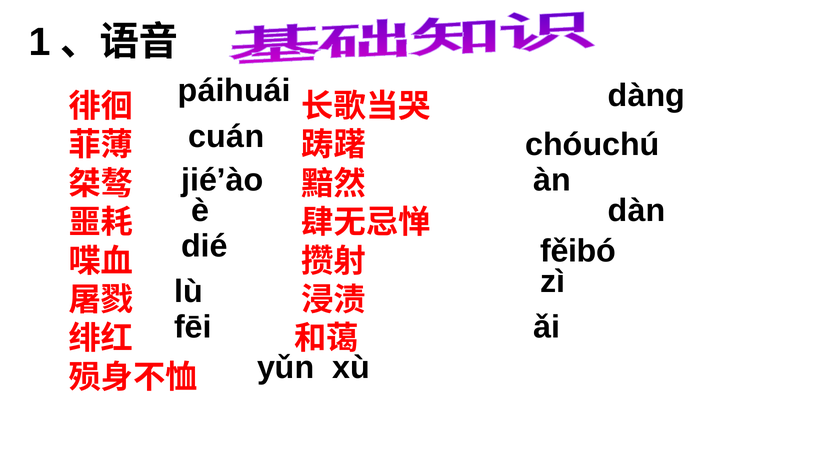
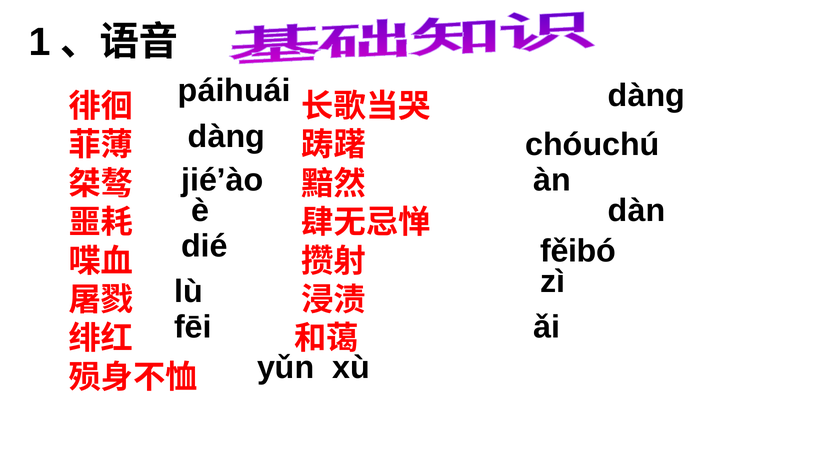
cuán at (226, 137): cuán -> dàng
